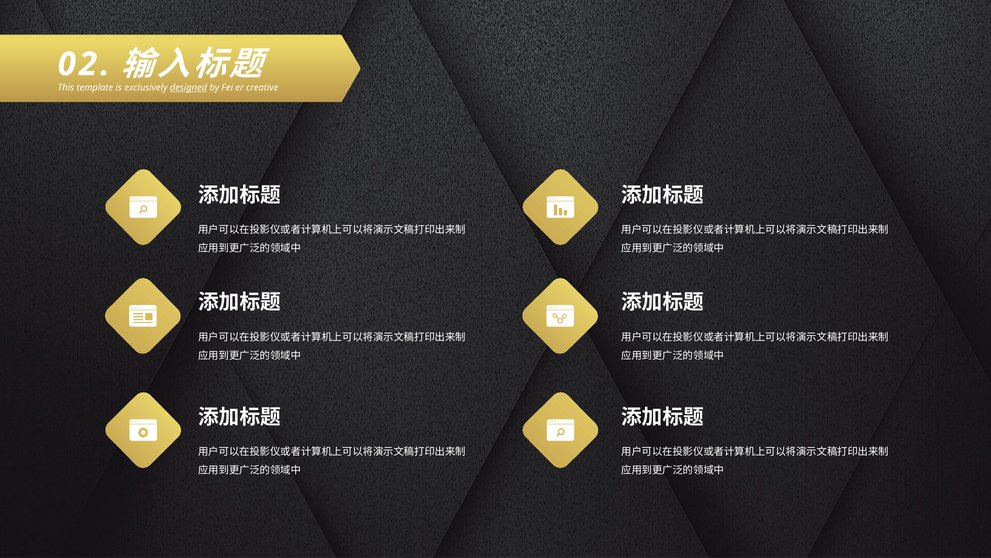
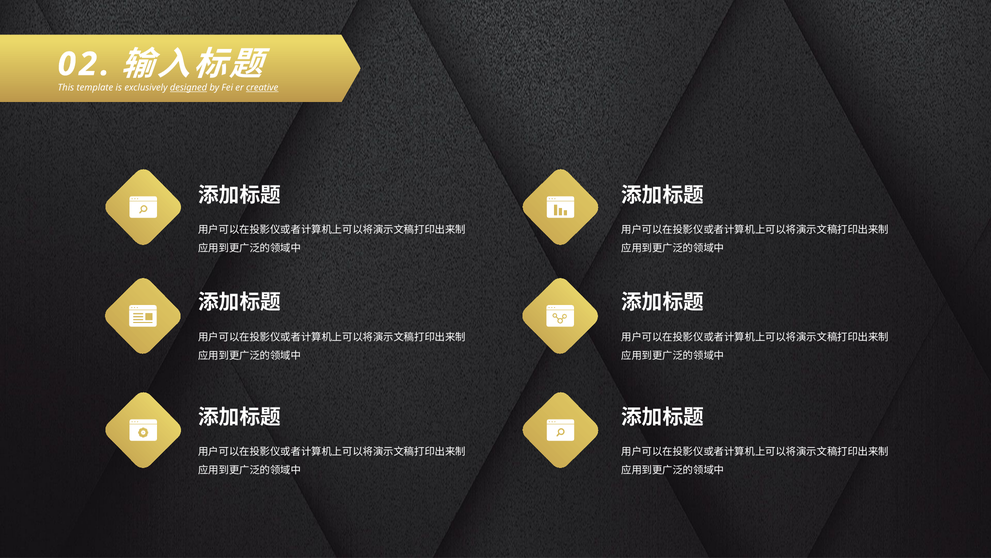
creative underline: none -> present
